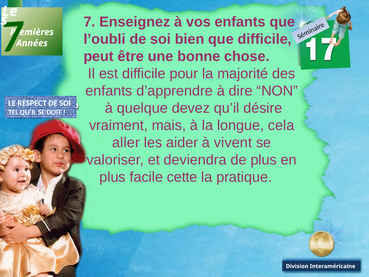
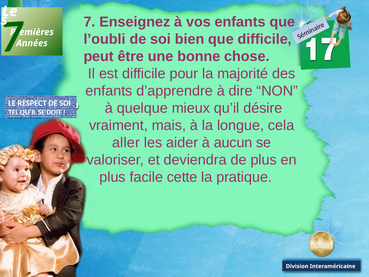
devez: devez -> mieux
vivent: vivent -> aucun
